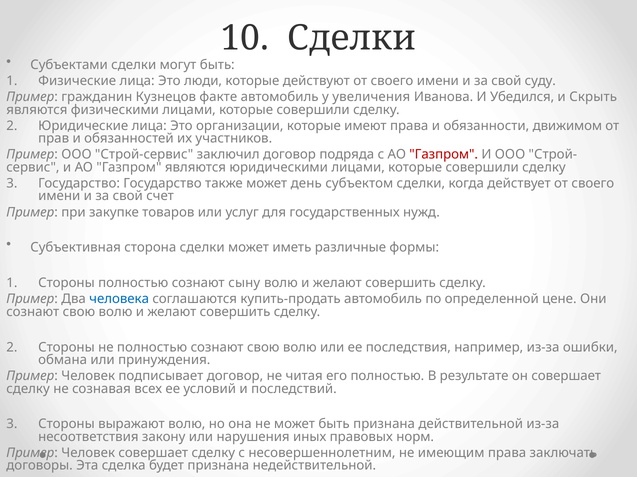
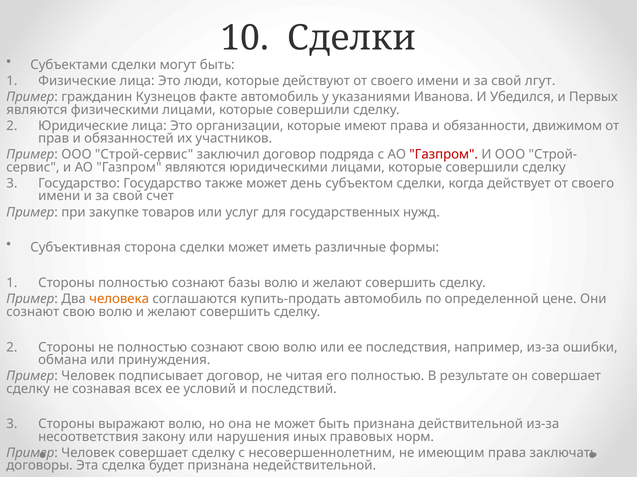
суду: суду -> лгут
увеличения: увеличения -> указаниями
Скрыть: Скрыть -> Первых
сыну: сыну -> базы
человека colour: blue -> orange
